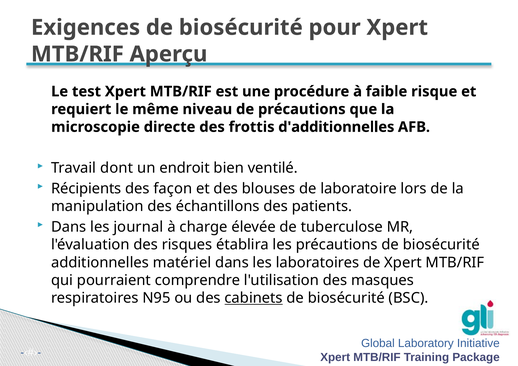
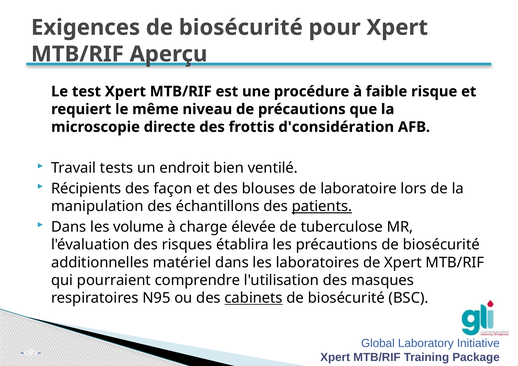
d'additionnelles: d'additionnelles -> d'considération
dont: dont -> tests
patients underline: none -> present
journal: journal -> volume
